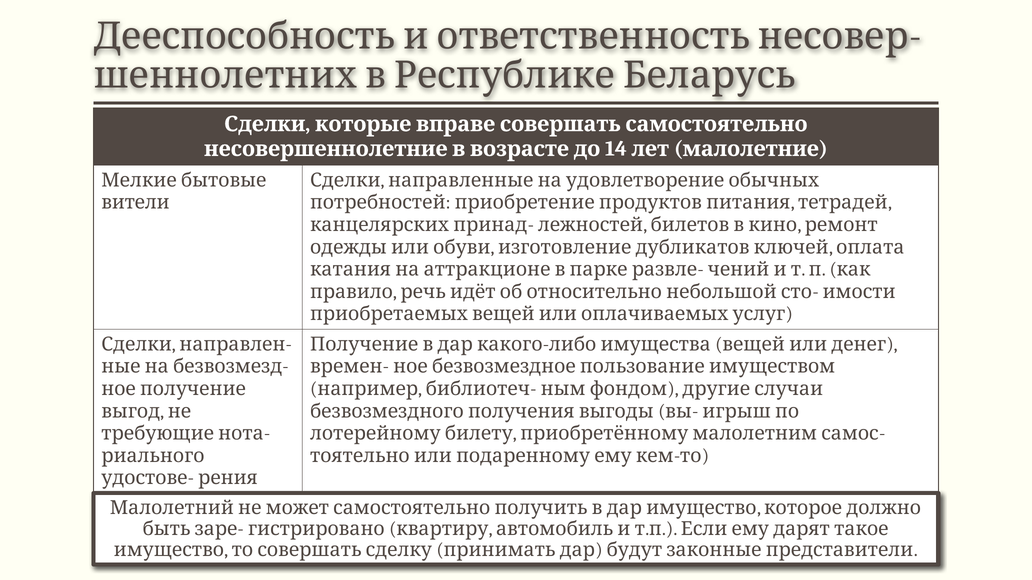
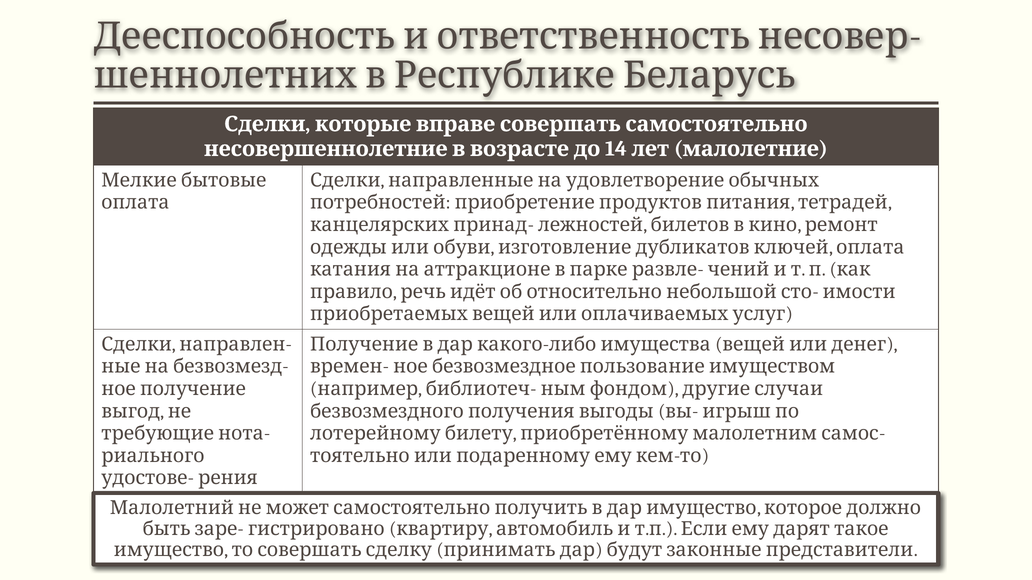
вители at (135, 203): вители -> оплата
